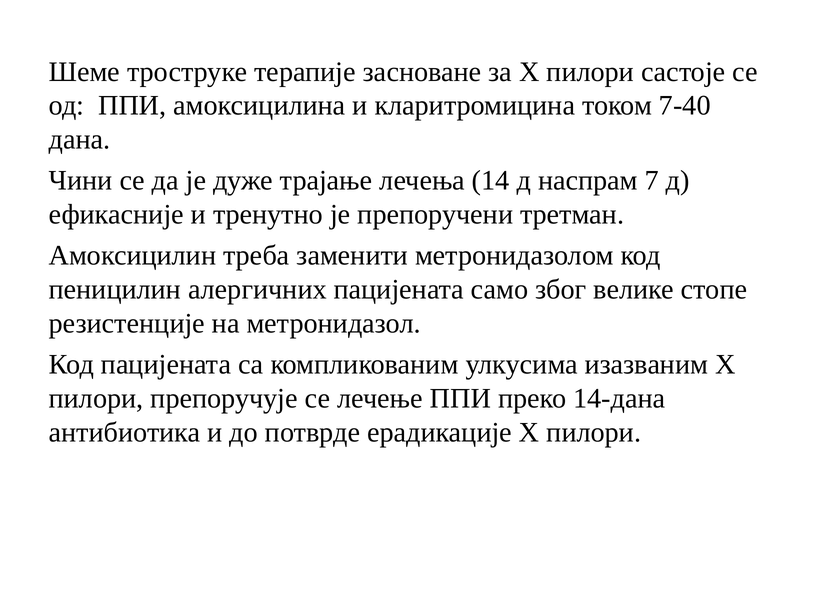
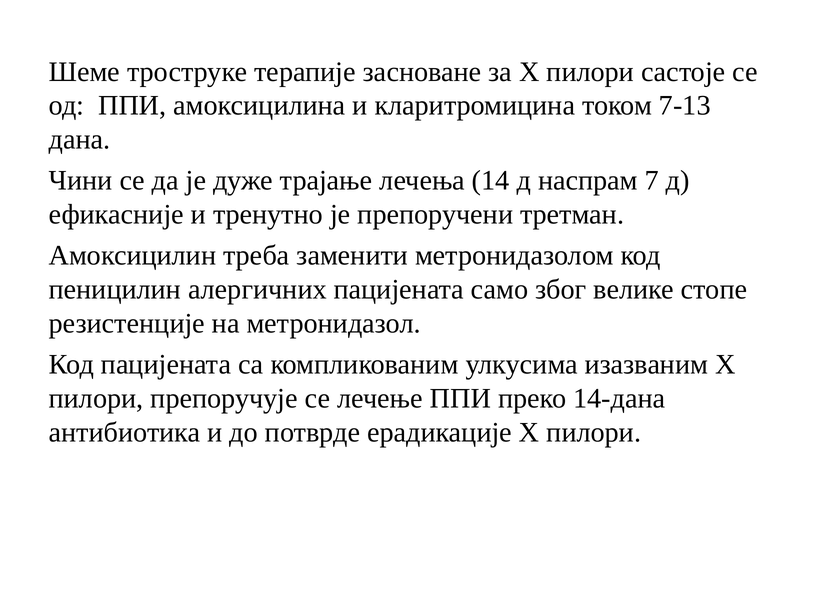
7-40: 7-40 -> 7-13
